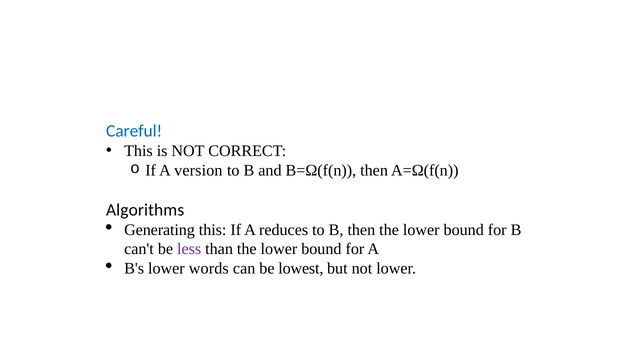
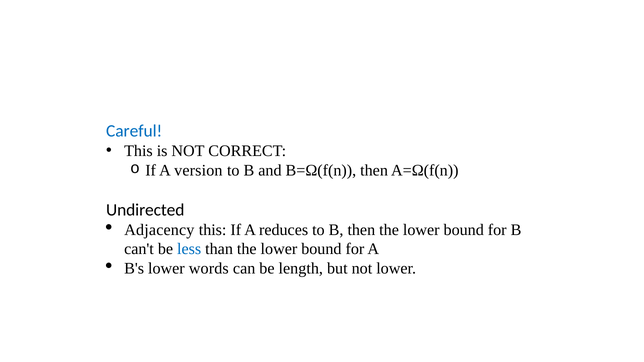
Algorithms: Algorithms -> Undirected
Generating: Generating -> Adjacency
less colour: purple -> blue
lowest: lowest -> length
